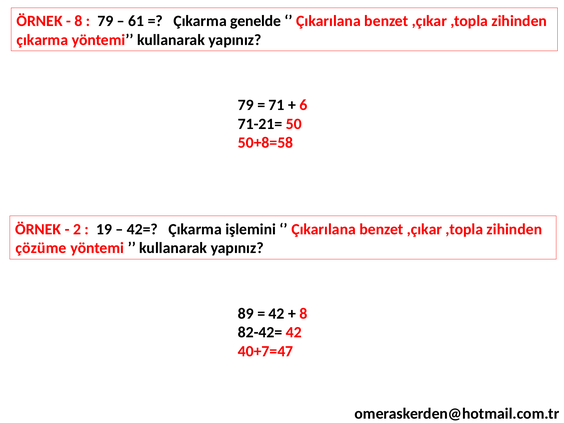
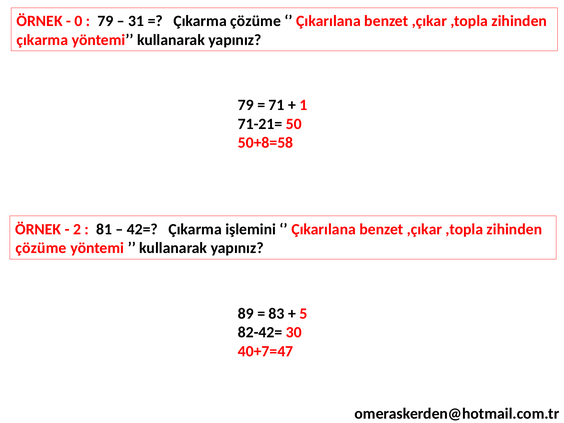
8 at (78, 21): 8 -> 0
61: 61 -> 31
Çıkarma genelde: genelde -> çözüme
6: 6 -> 1
19: 19 -> 81
42 at (277, 314): 42 -> 83
8 at (303, 314): 8 -> 5
82-42= 42: 42 -> 30
